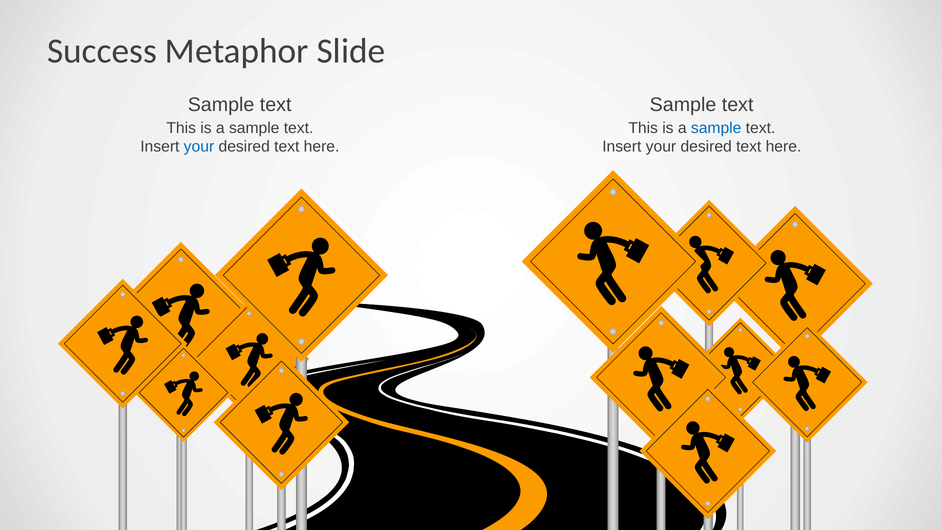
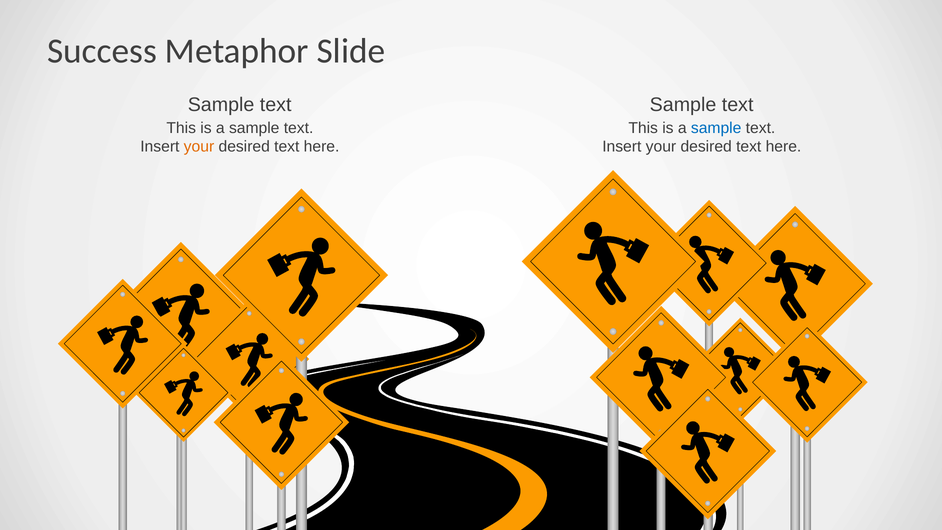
your at (199, 147) colour: blue -> orange
